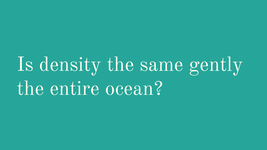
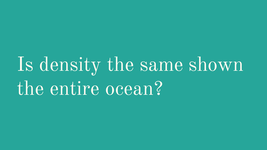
gently: gently -> shown
